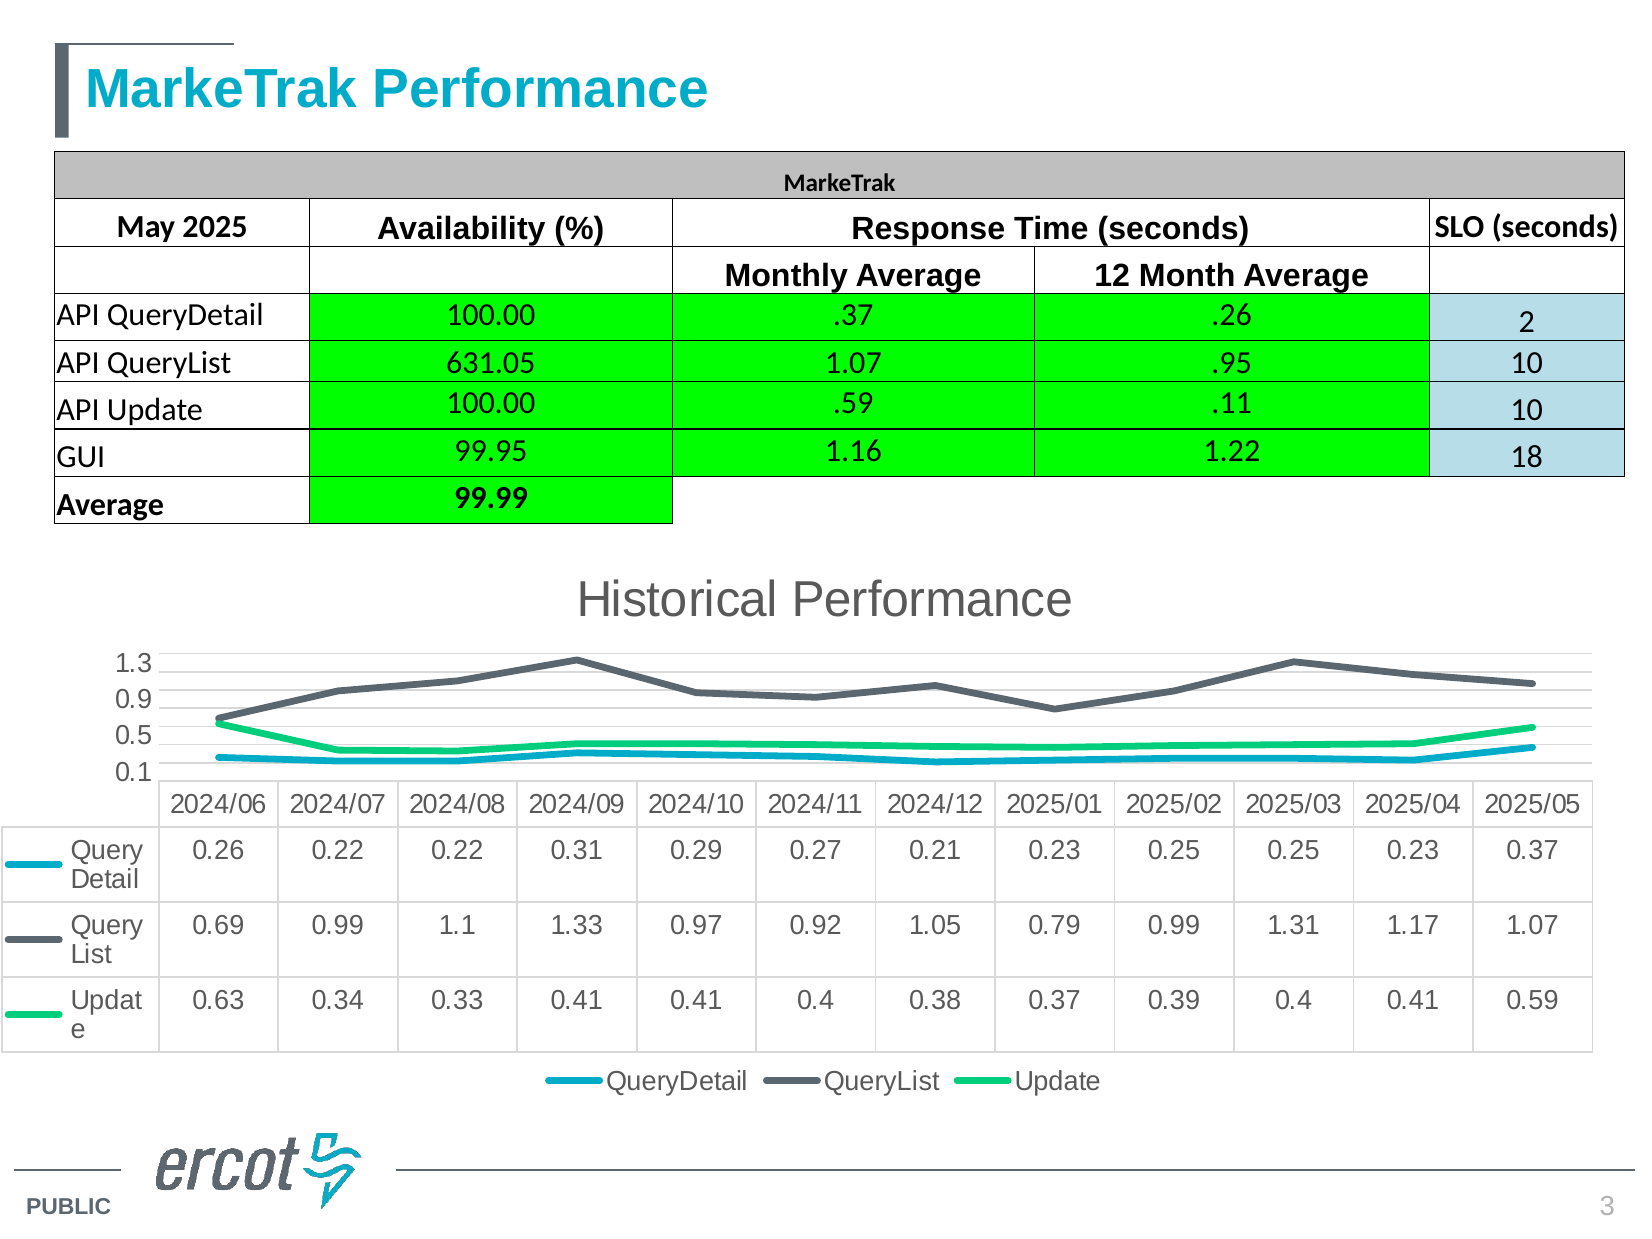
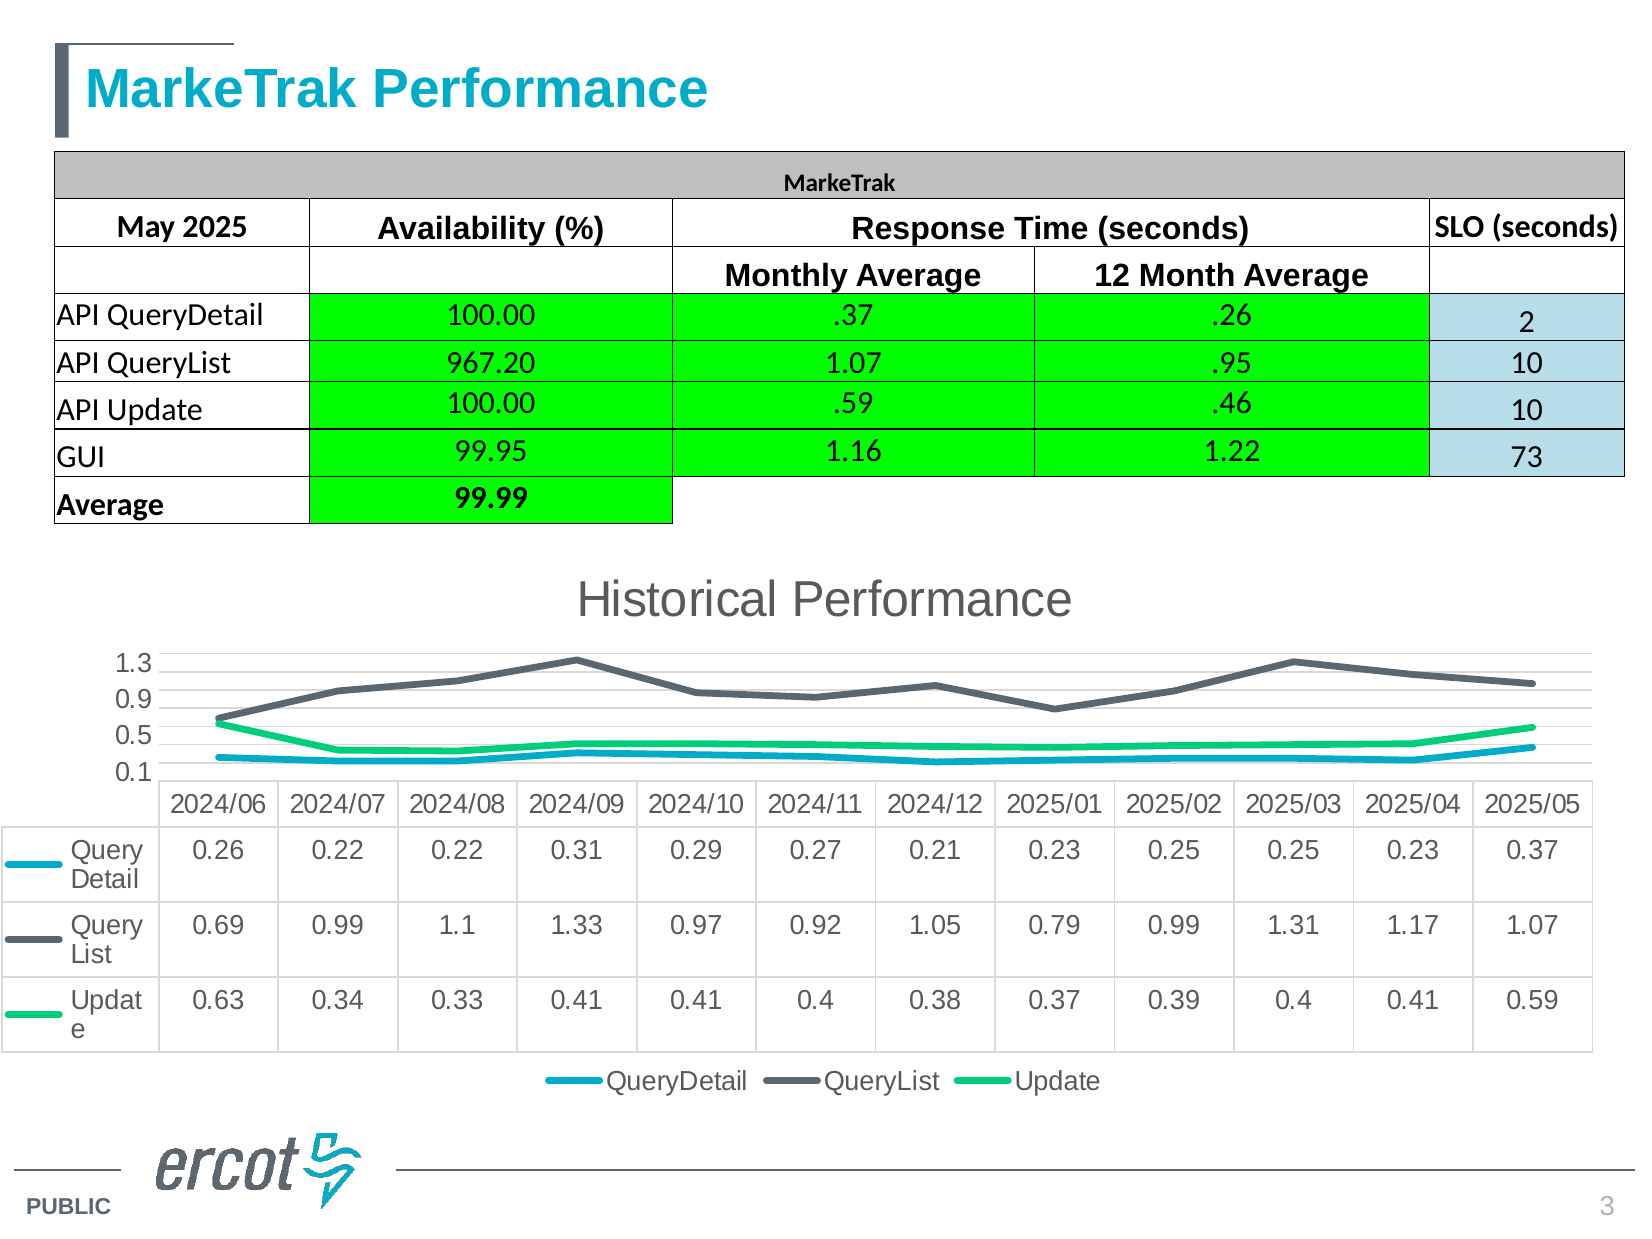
631.05: 631.05 -> 967.20
.11: .11 -> .46
18: 18 -> 73
